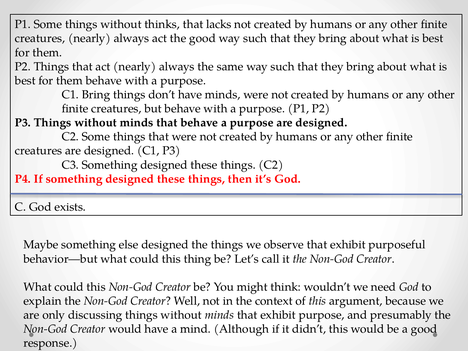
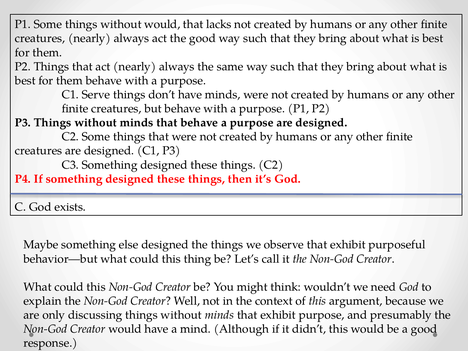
without thinks: thinks -> would
C1 Bring: Bring -> Serve
